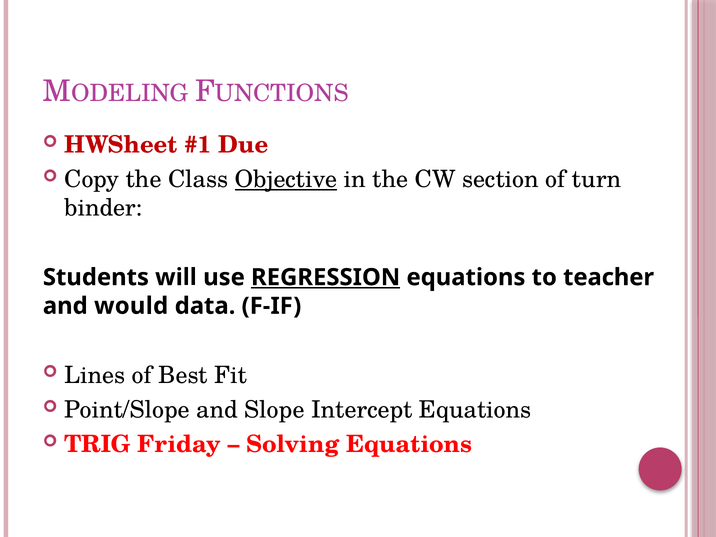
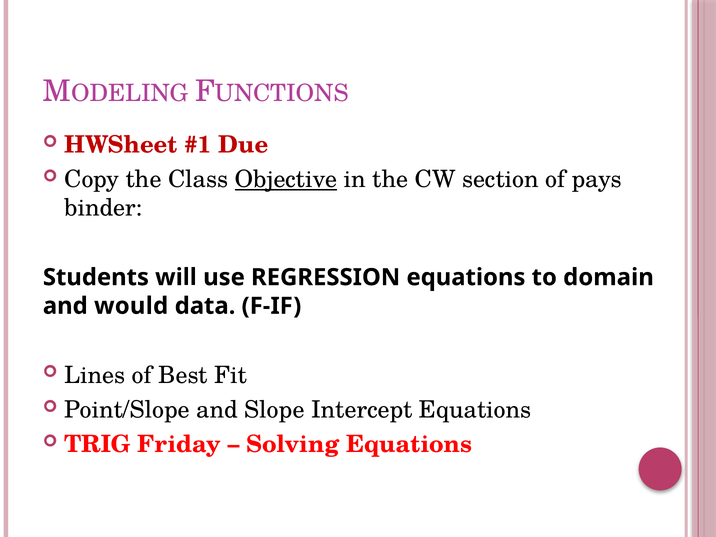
turn: turn -> pays
REGRESSION underline: present -> none
teacher: teacher -> domain
